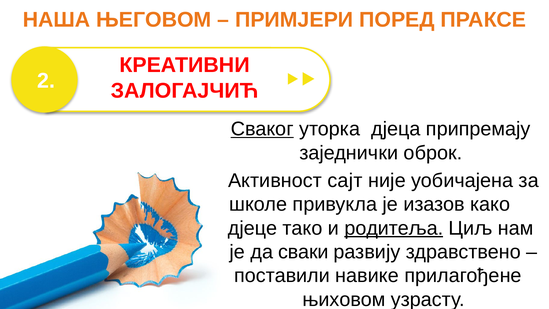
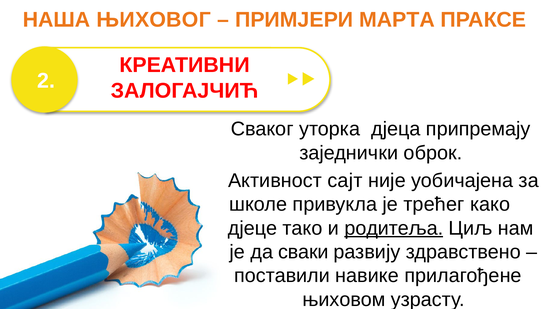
ЊЕГОВОМ: ЊЕГОВОМ -> ЊИХОВОГ
ПОРЕД: ПОРЕД -> МАРТА
Сваког underline: present -> none
изазов: изазов -> трећег
